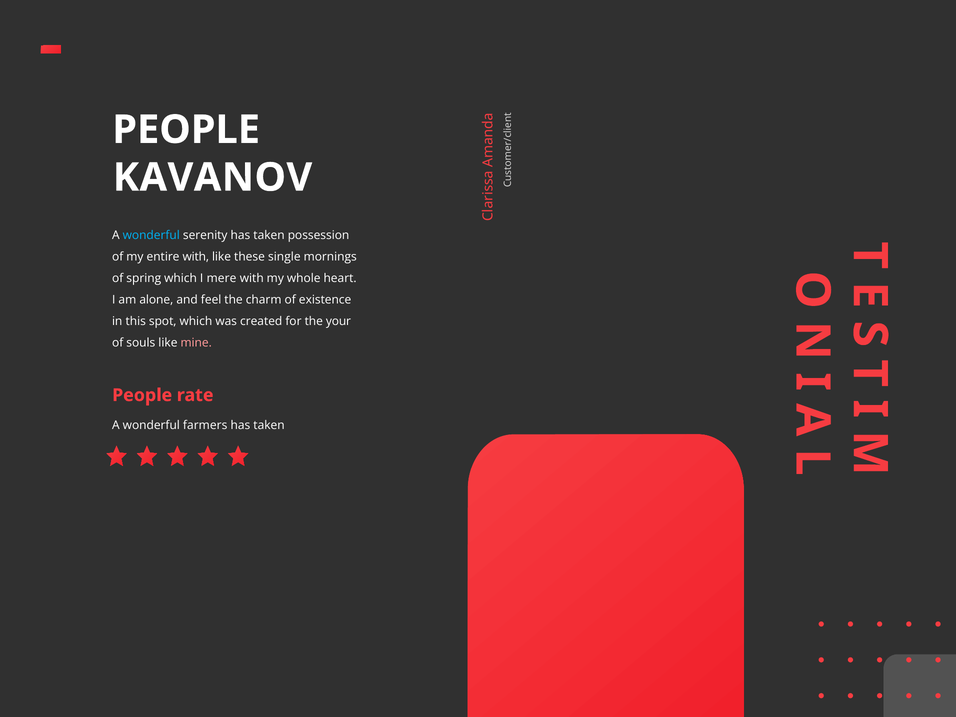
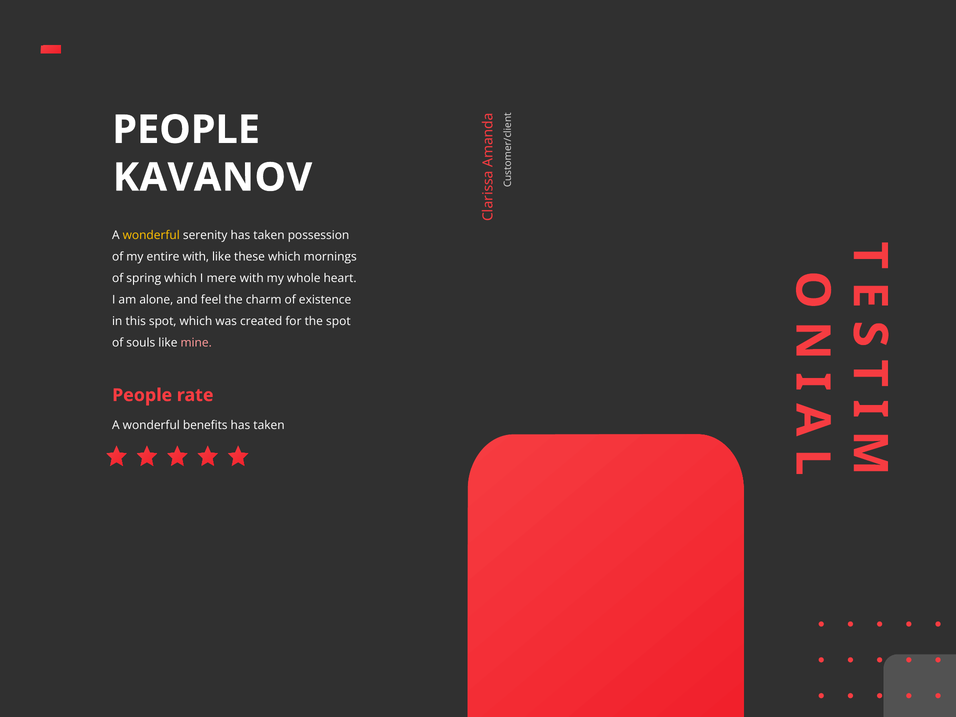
wonderful at (151, 235) colour: light blue -> yellow
these single: single -> which
the your: your -> spot
farmers: farmers -> benefits
